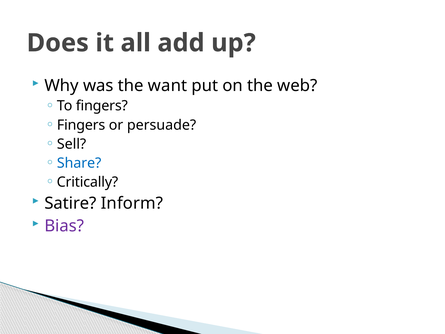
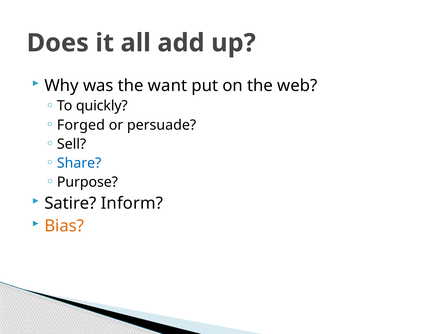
To fingers: fingers -> quickly
Fingers at (81, 125): Fingers -> Forged
Critically: Critically -> Purpose
Bias colour: purple -> orange
